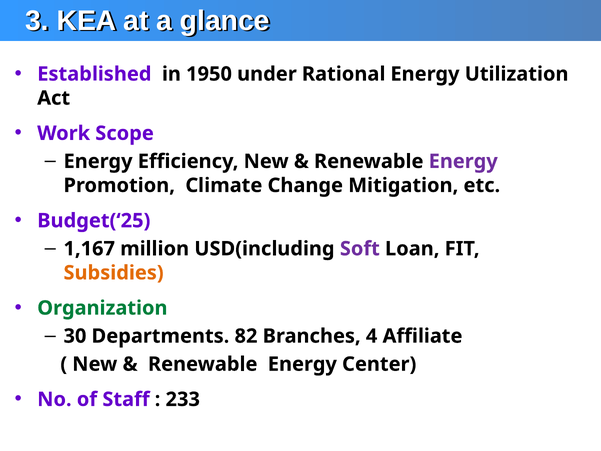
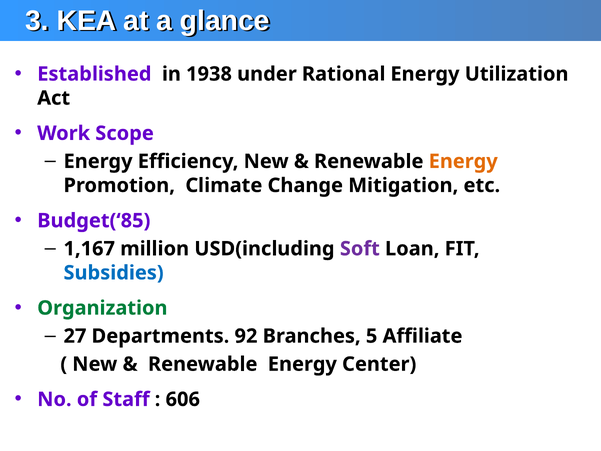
1950: 1950 -> 1938
Energy at (463, 161) colour: purple -> orange
Budget(‘25: Budget(‘25 -> Budget(‘85
Subsidies colour: orange -> blue
30: 30 -> 27
82: 82 -> 92
4: 4 -> 5
233: 233 -> 606
